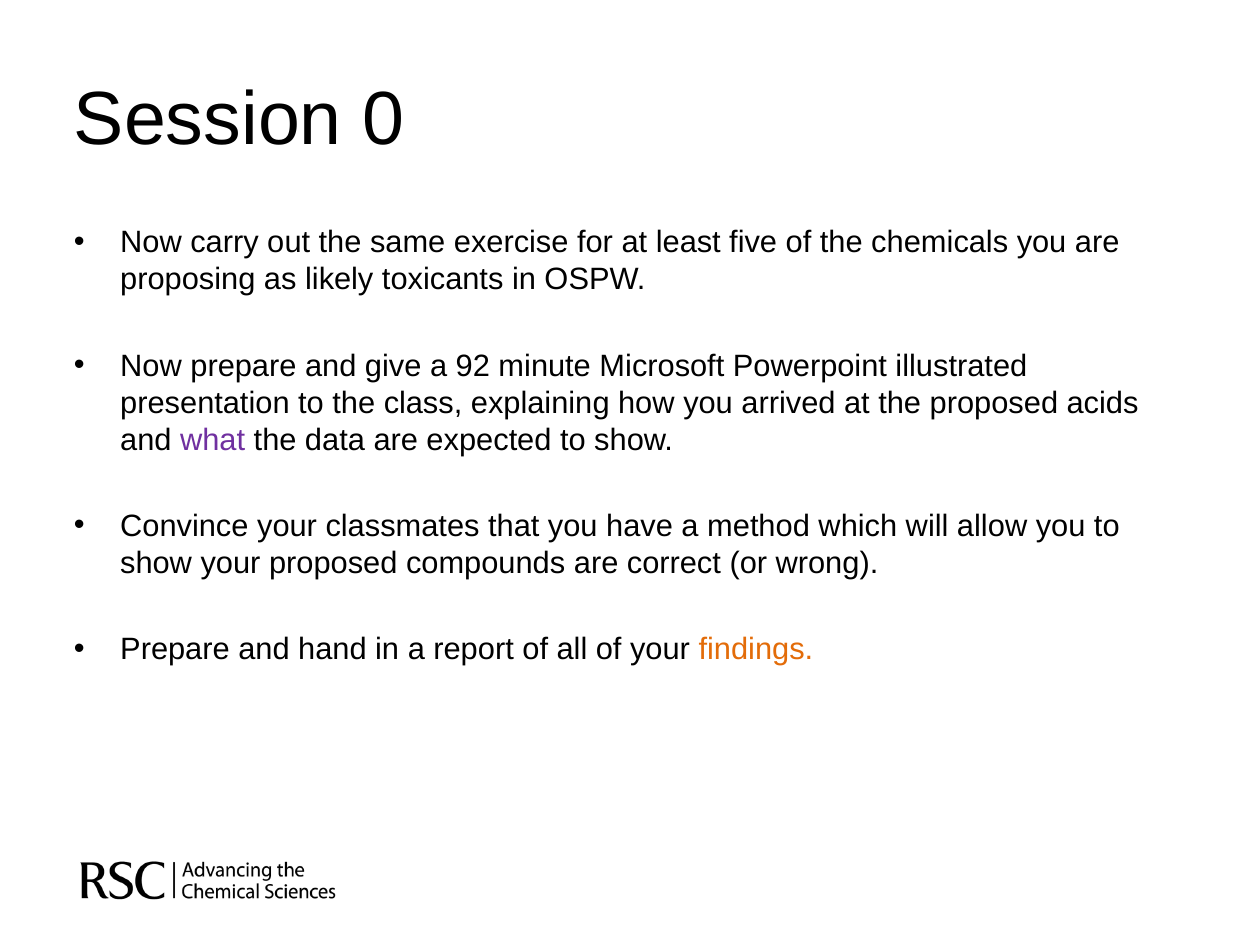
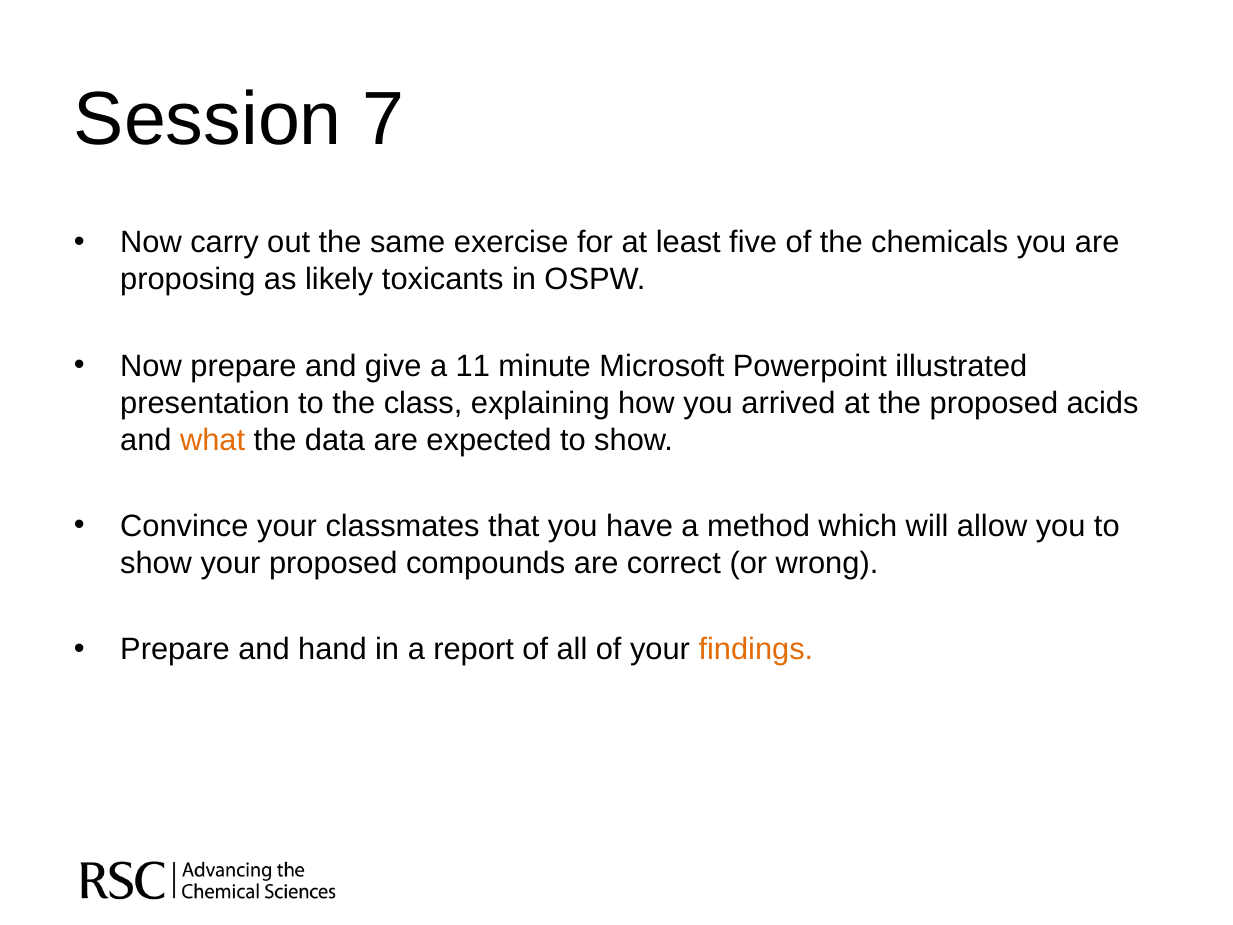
0: 0 -> 7
92: 92 -> 11
what colour: purple -> orange
